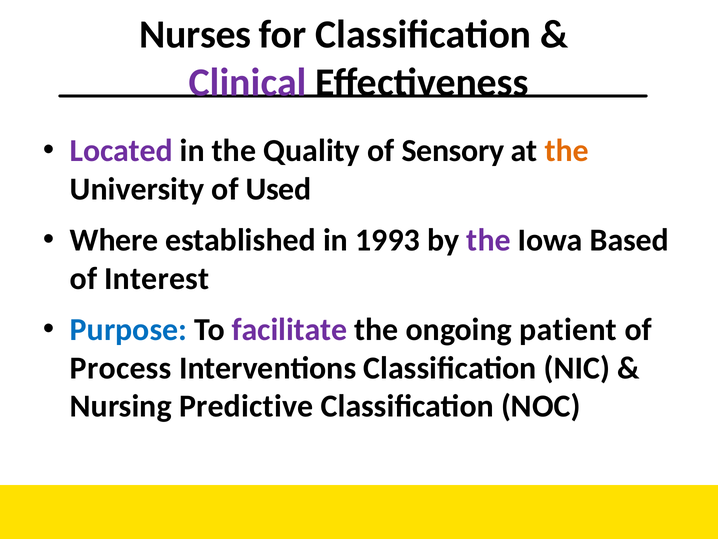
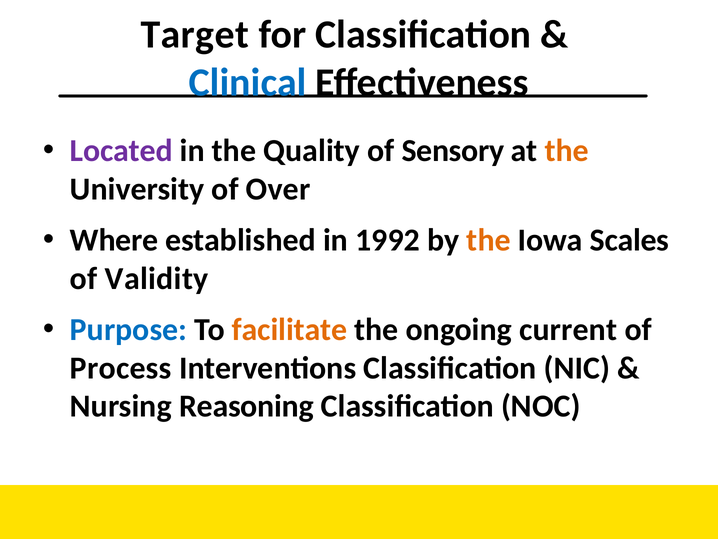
Nurses: Nurses -> Target
Clinical colour: purple -> blue
Used: Used -> Over
1993: 1993 -> 1992
the at (489, 240) colour: purple -> orange
Based: Based -> Scales
Interest: Interest -> Validity
facilitate colour: purple -> orange
patient: patient -> current
Predictive: Predictive -> Reasoning
